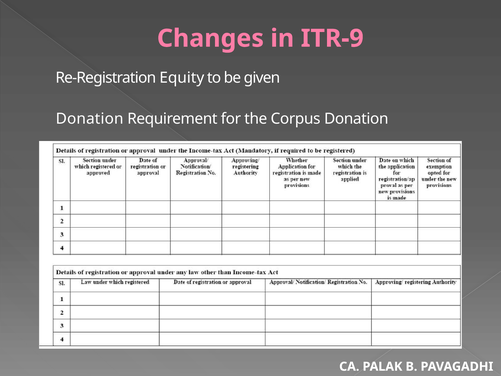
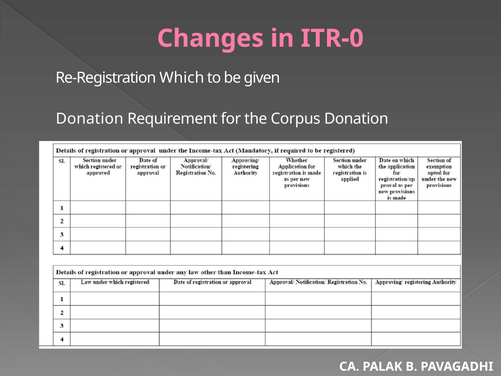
ITR-9: ITR-9 -> ITR-0
Equity: Equity -> Which
